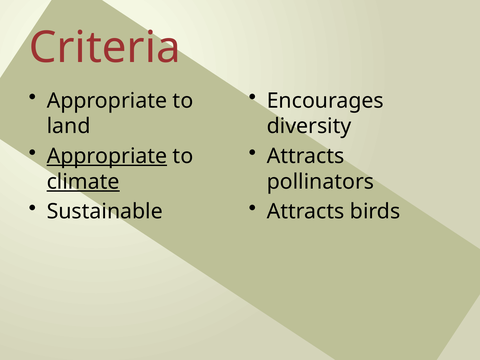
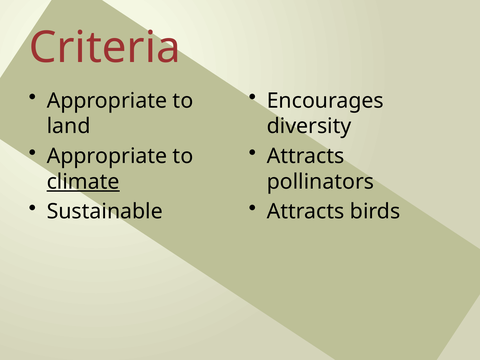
Appropriate at (107, 156) underline: present -> none
